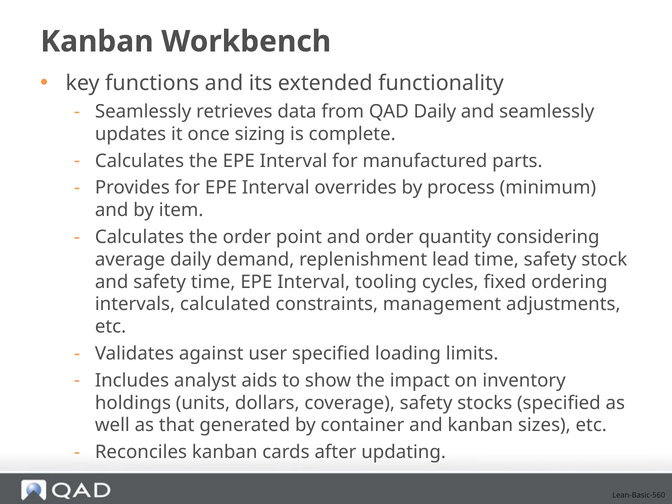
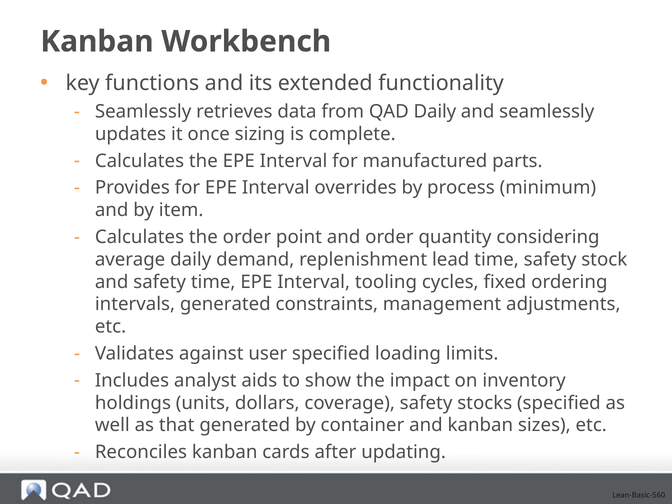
intervals calculated: calculated -> generated
